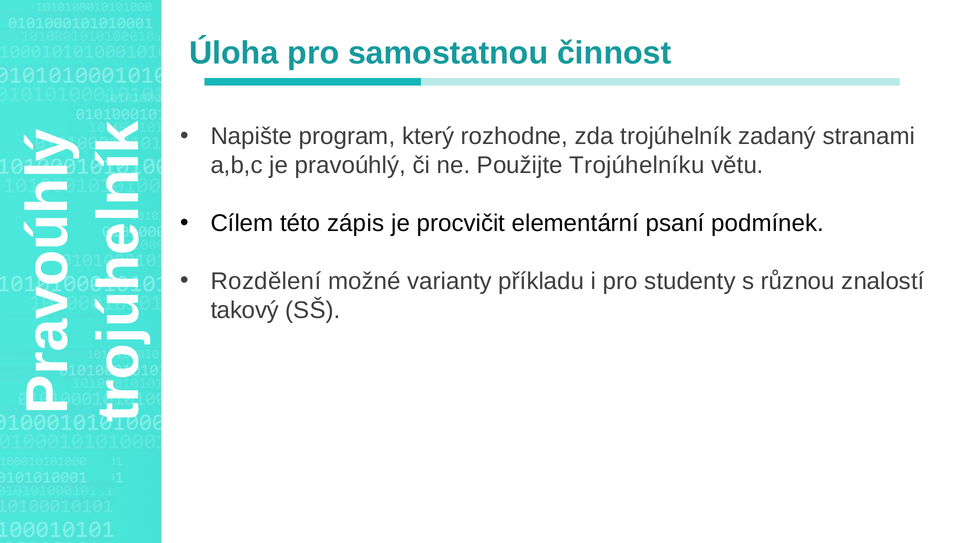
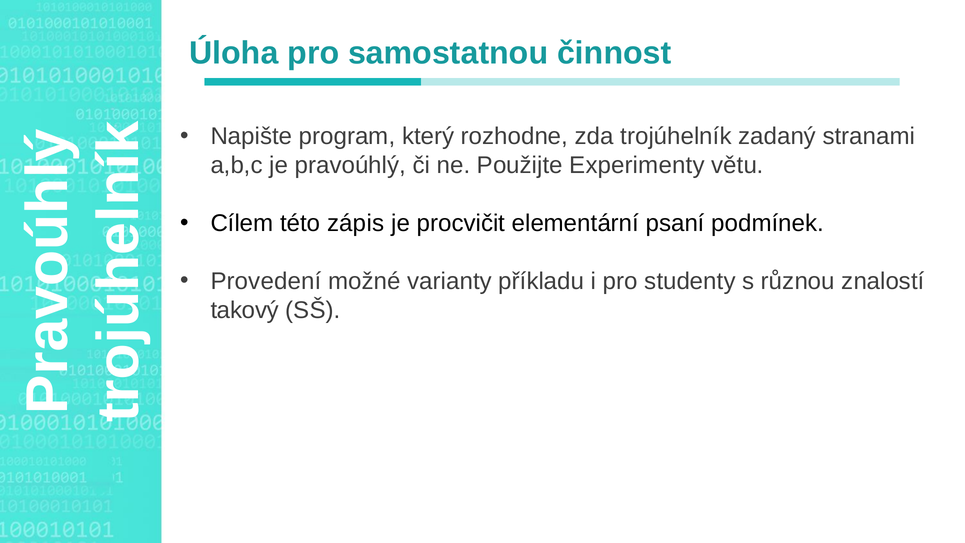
Trojúhelníku: Trojúhelníku -> Experimenty
Rozdělení: Rozdělení -> Provedení
